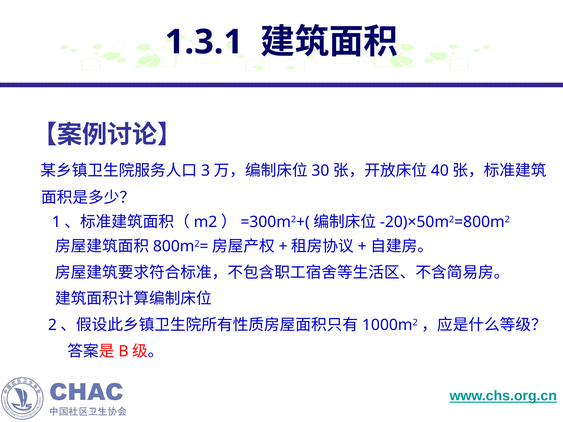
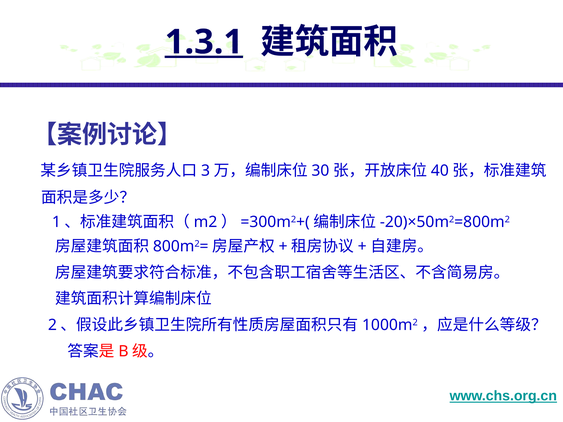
1.3.1 underline: none -> present
